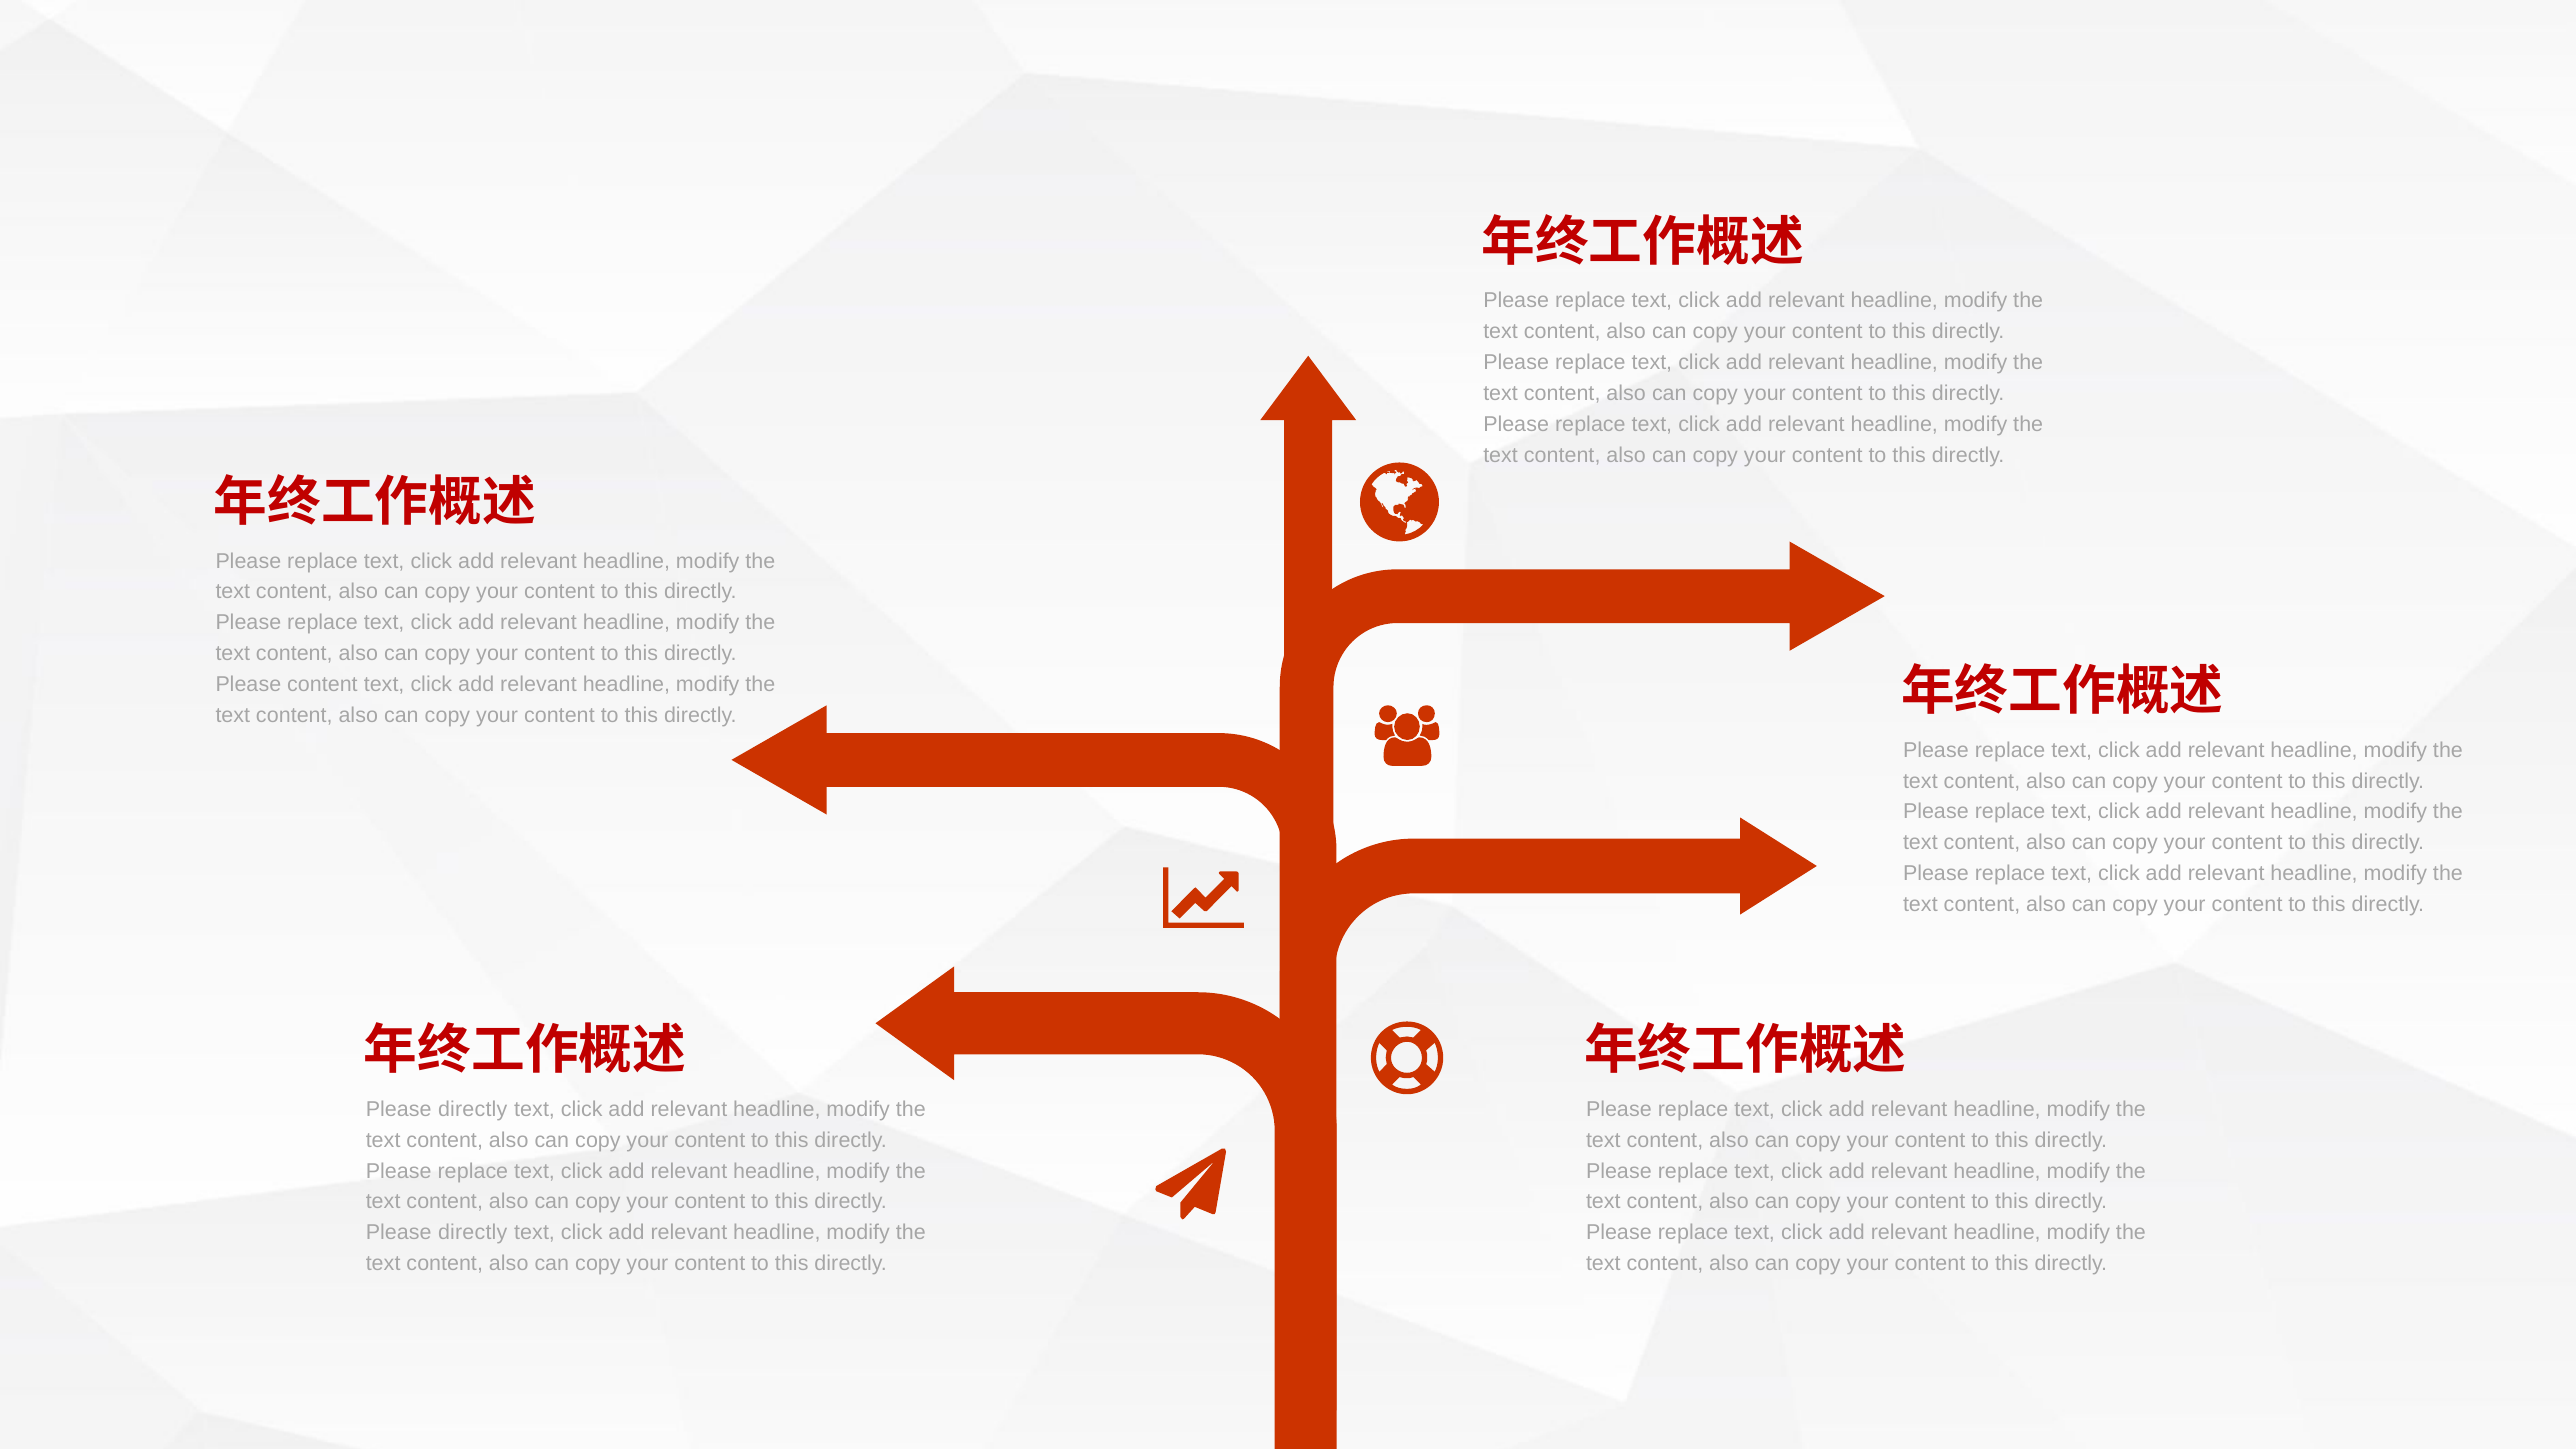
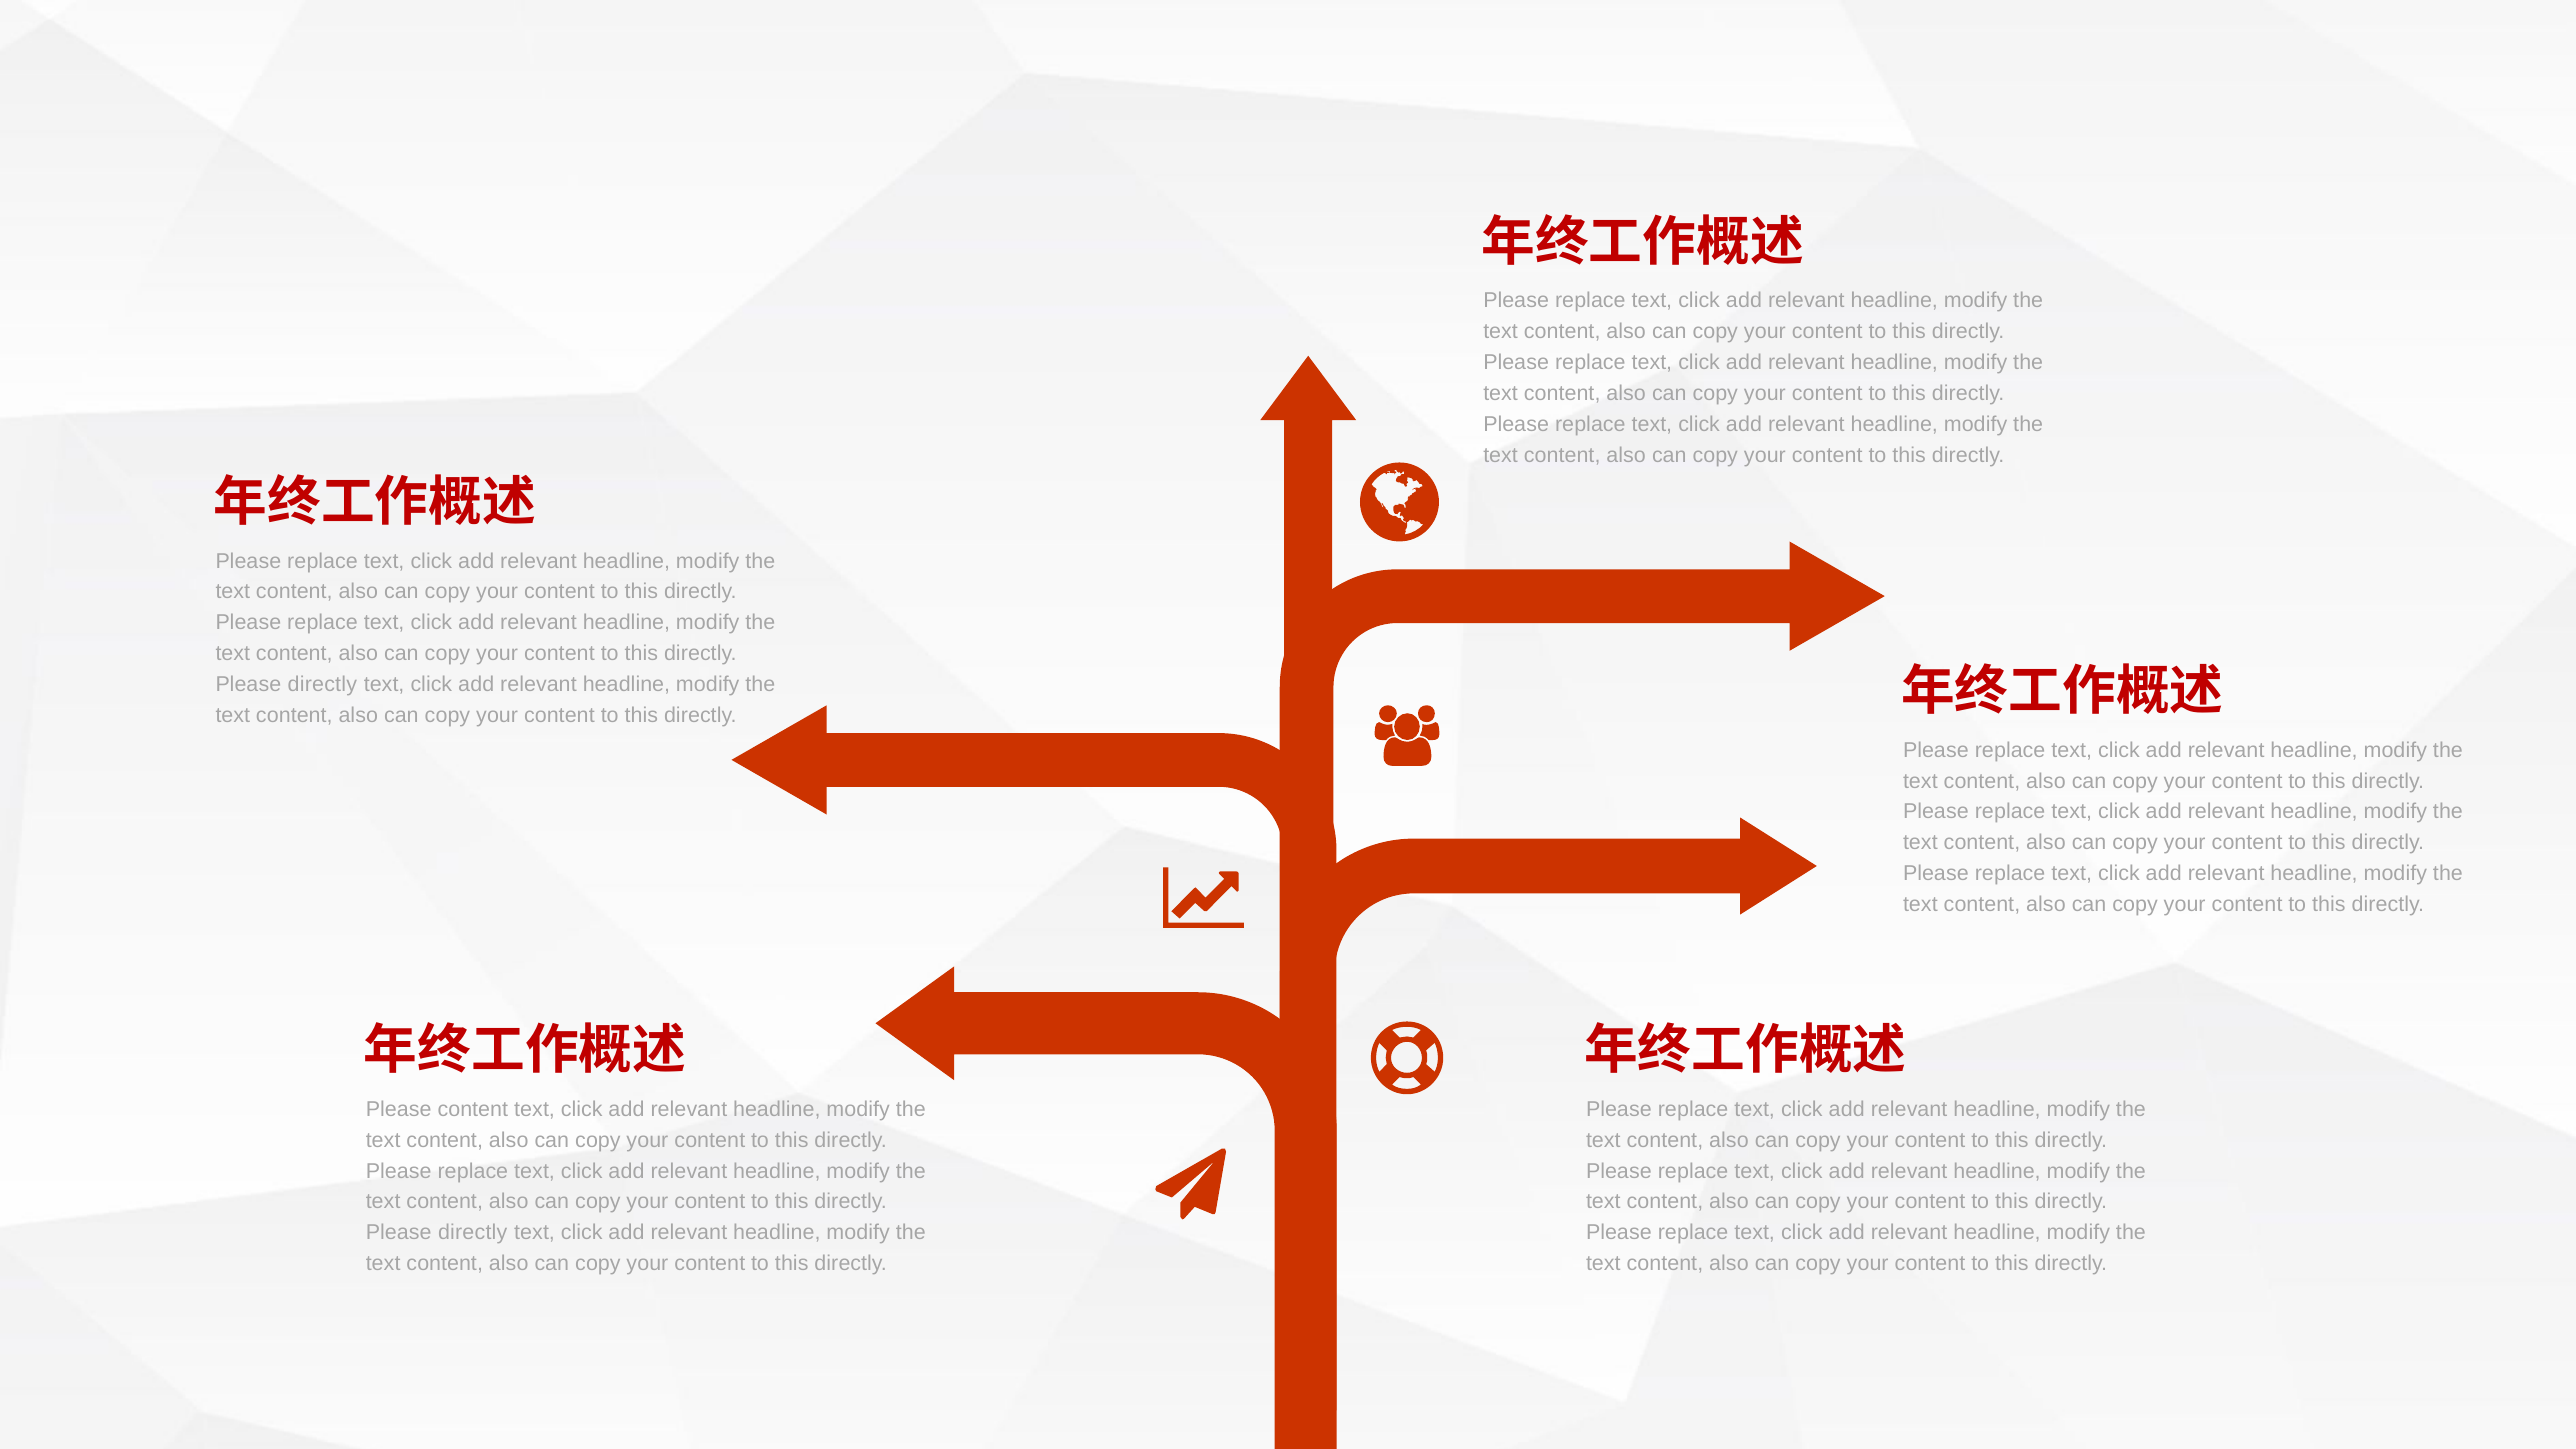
content at (322, 684): content -> directly
directly at (473, 1109): directly -> content
